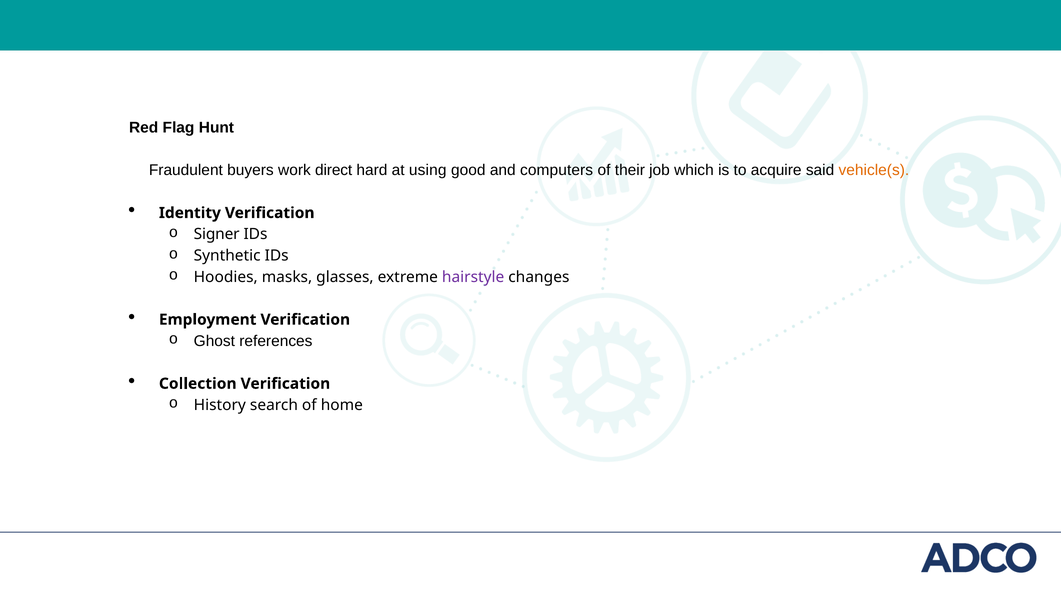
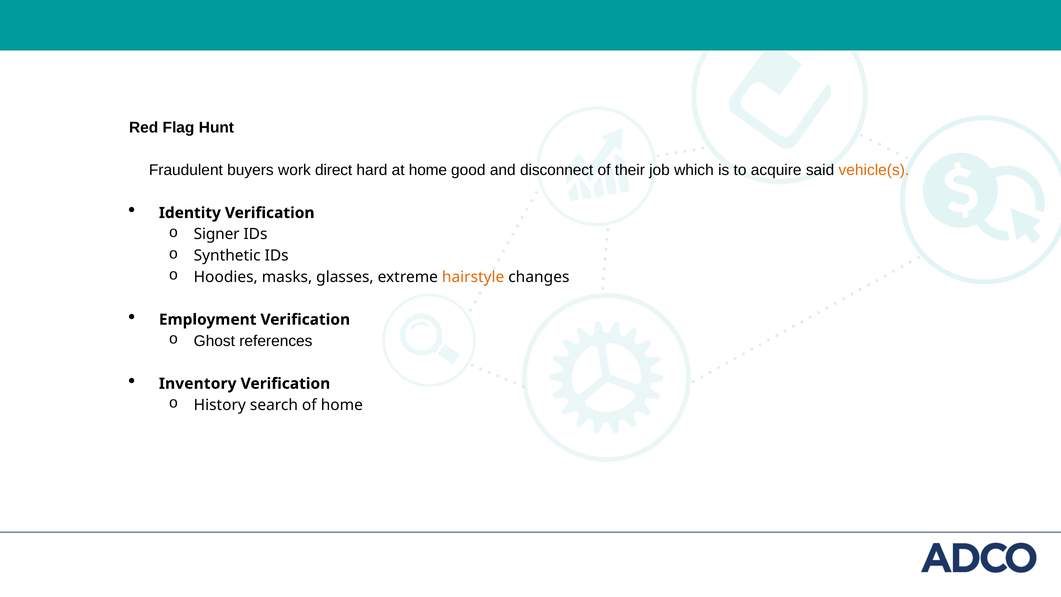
at using: using -> home
computers: computers -> disconnect
hairstyle colour: purple -> orange
Collection: Collection -> Inventory
